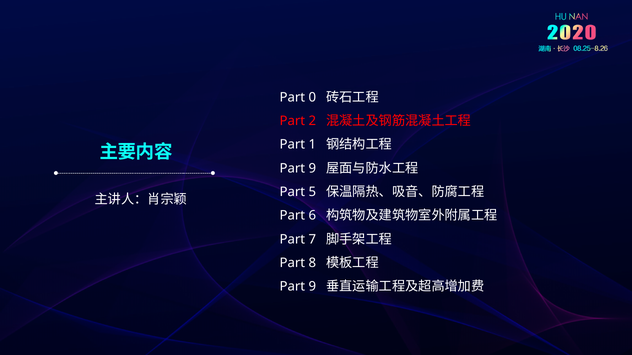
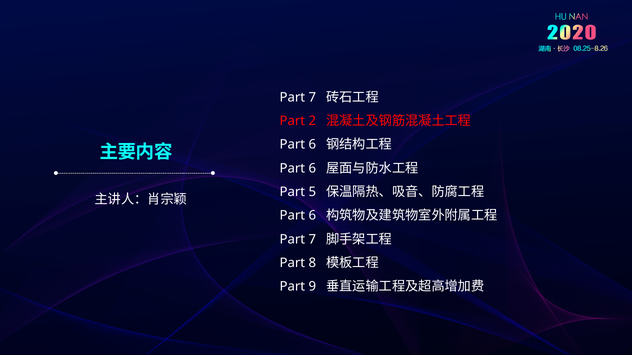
0 at (312, 97): 0 -> 7
1 at (312, 145): 1 -> 6
9 at (312, 168): 9 -> 6
